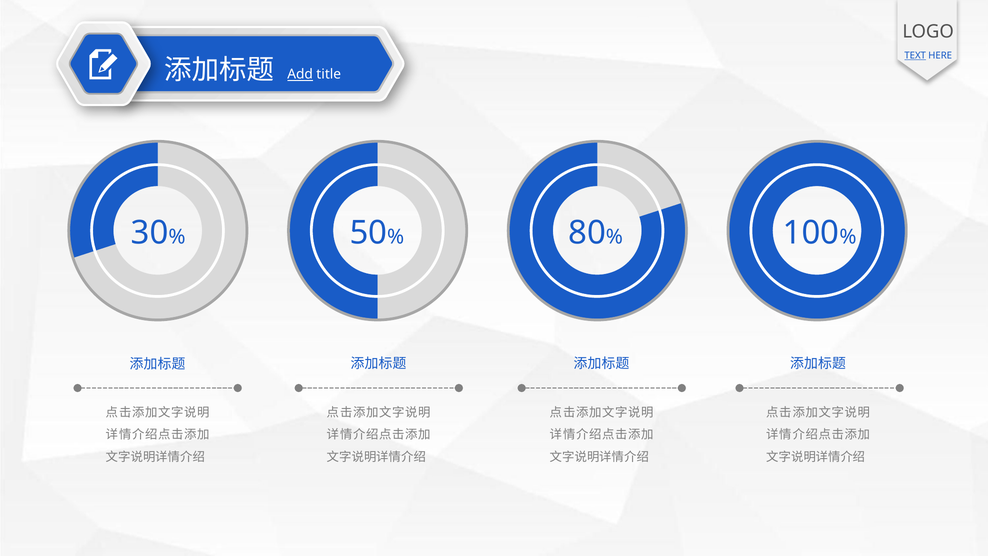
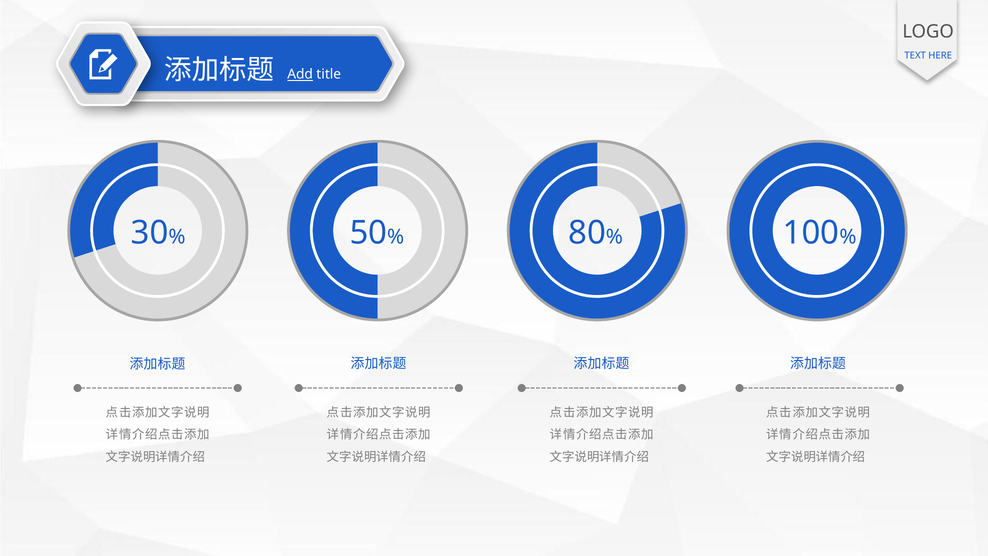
TEXT underline: present -> none
